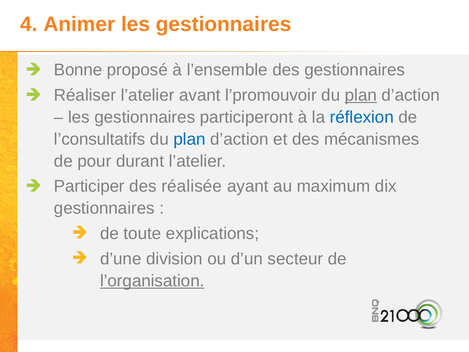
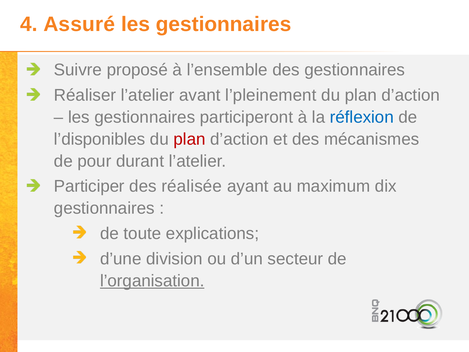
Animer: Animer -> Assuré
Bonne: Bonne -> Suivre
l’promouvoir: l’promouvoir -> l’pleinement
plan at (361, 95) underline: present -> none
l’consultatifs: l’consultatifs -> l’disponibles
plan at (190, 139) colour: blue -> red
